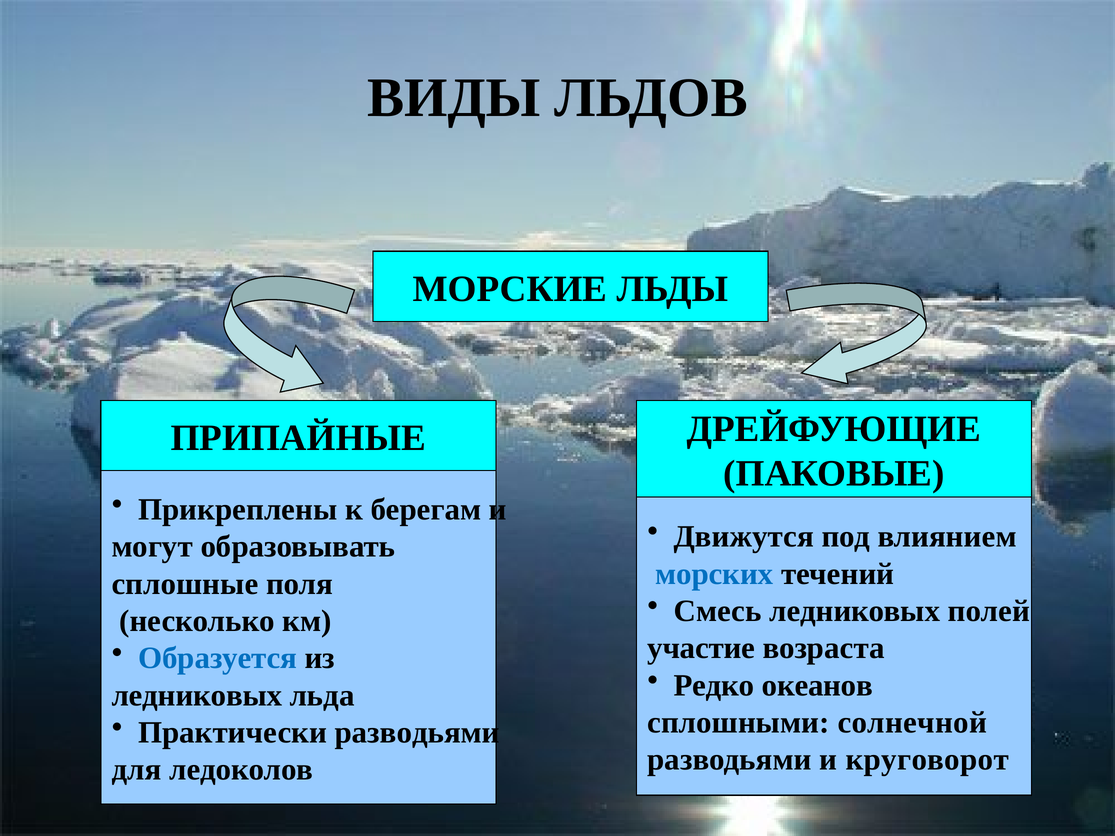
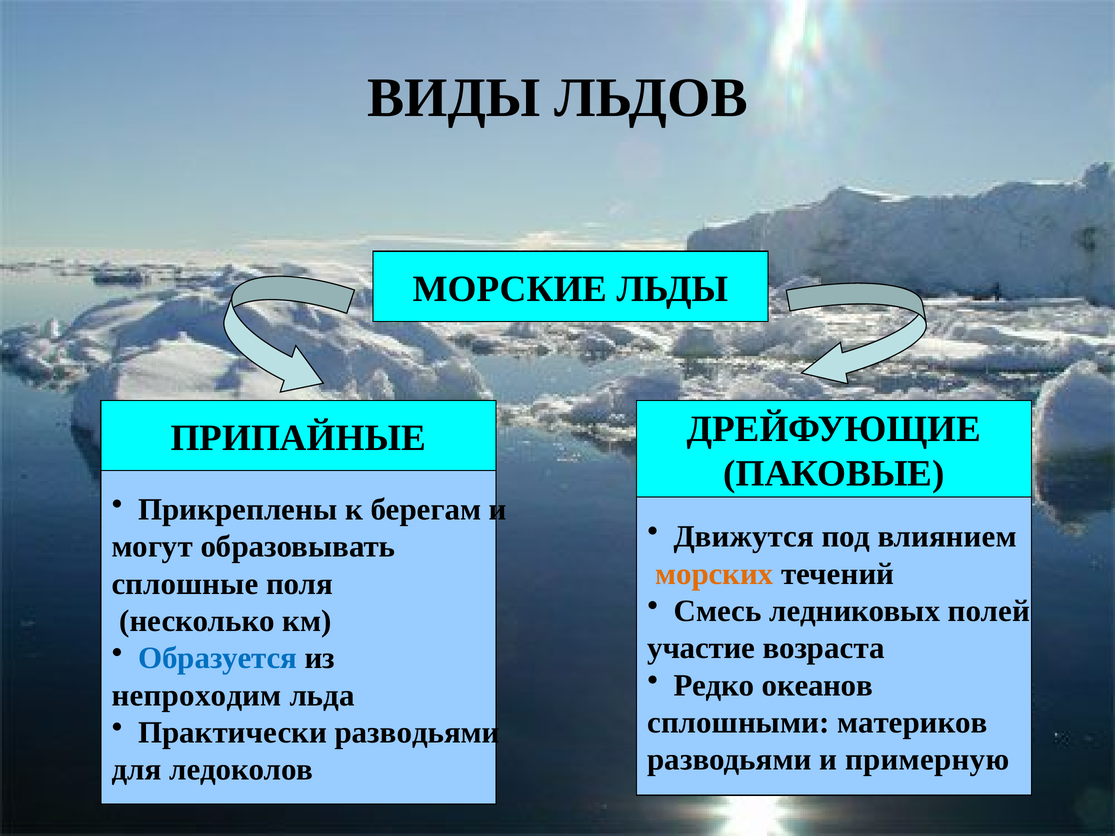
морских colour: blue -> orange
ледниковых at (197, 696): ледниковых -> непроходим
солнечной: солнечной -> материков
круговорот: круговорот -> примерную
